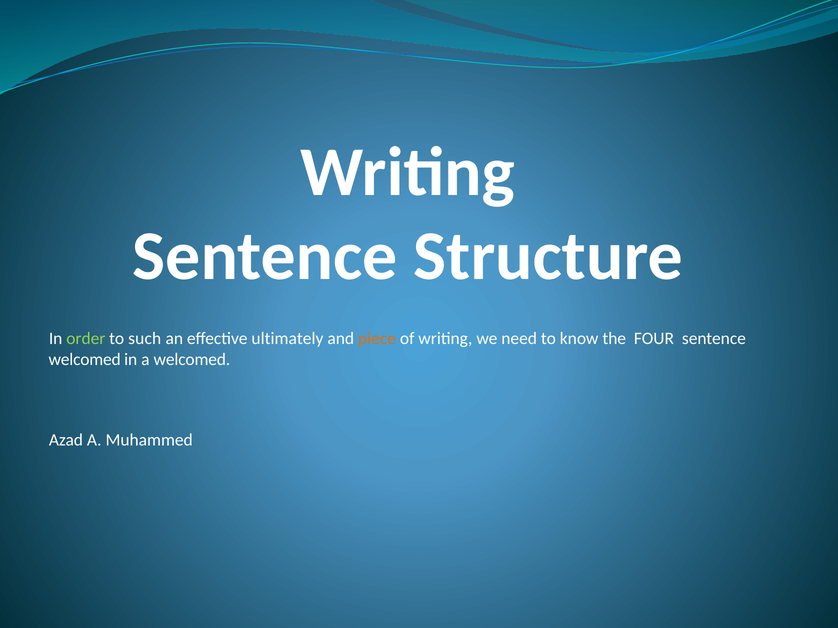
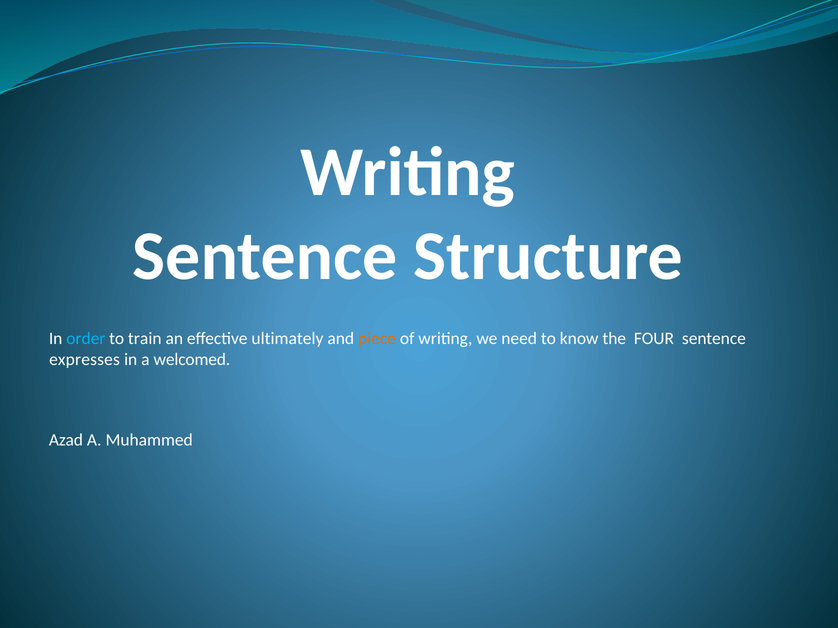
order colour: light green -> light blue
such: such -> train
welcomed at (85, 360): welcomed -> expresses
